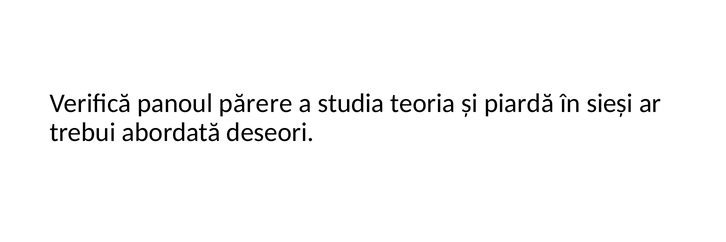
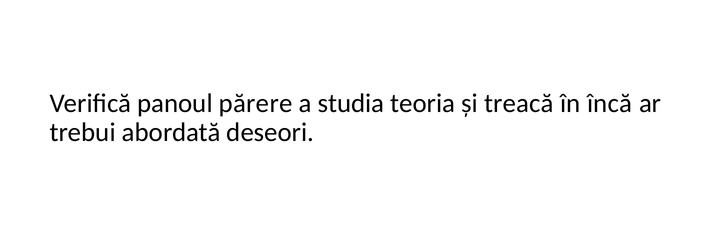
piardă: piardă -> treacă
sieși: sieși -> încă
